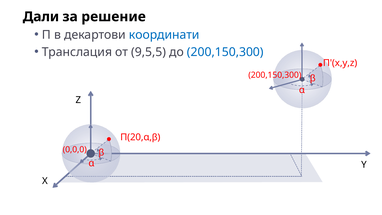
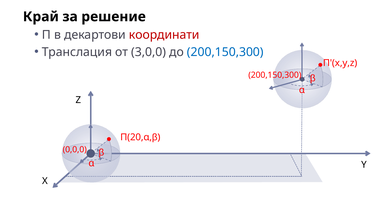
Дали: Дали -> Край
координати colour: blue -> red
9,5,5: 9,5,5 -> 3,0,0
